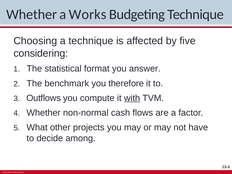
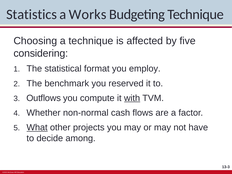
Whether at (32, 14): Whether -> Statistics
answer: answer -> employ
therefore: therefore -> reserved
What underline: none -> present
